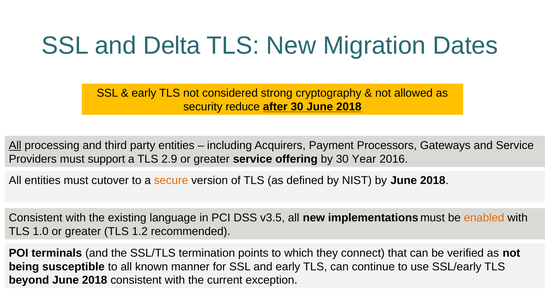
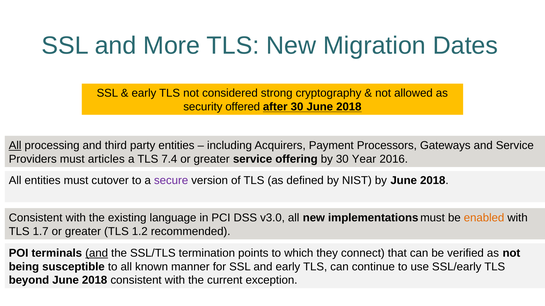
Delta: Delta -> More
reduce: reduce -> offered
support: support -> articles
2.9: 2.9 -> 7.4
secure colour: orange -> purple
v3.5: v3.5 -> v3.0
1.0: 1.0 -> 1.7
and at (97, 253) underline: none -> present
